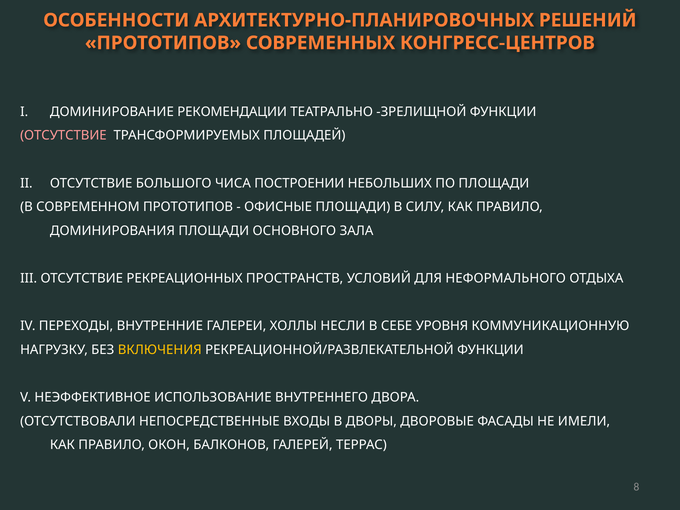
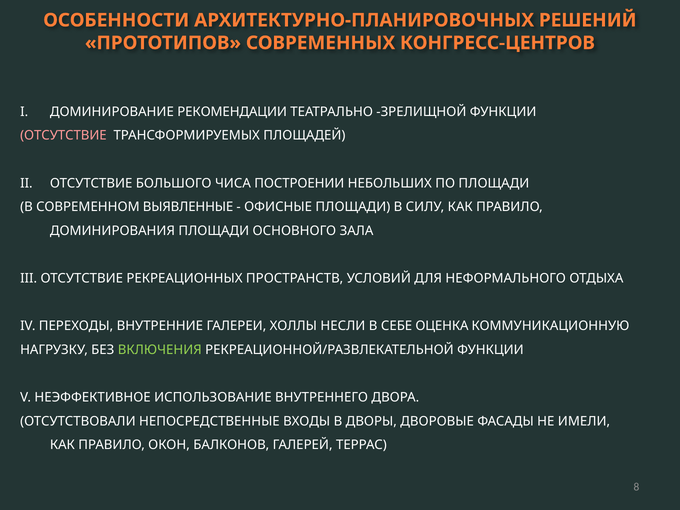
СОВРЕМЕННОМ ПРОТОТИПОВ: ПРОТОТИПОВ -> ВЫЯВЛЕННЫЕ
УРОВНЯ: УРОВНЯ -> ОЦЕНКА
ВКЛЮЧЕНИЯ colour: yellow -> light green
